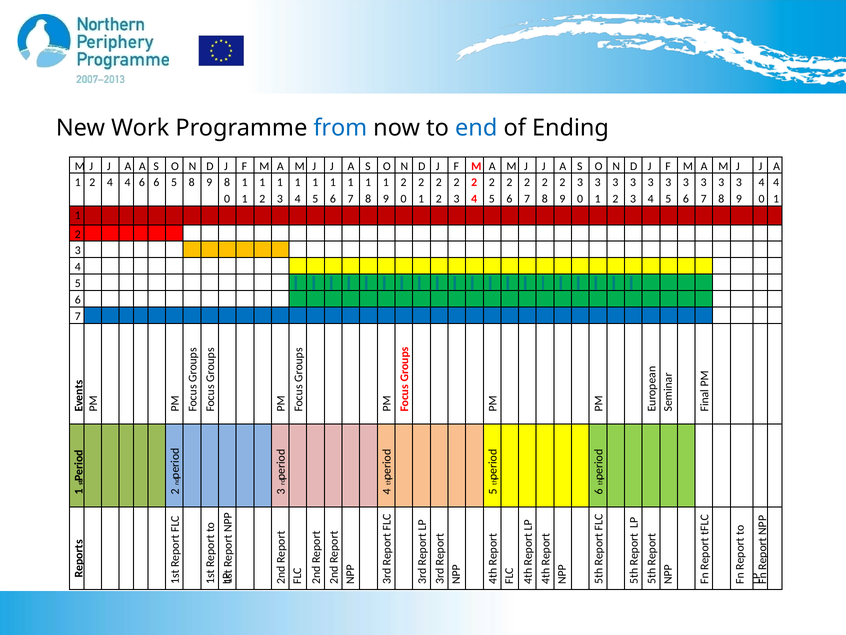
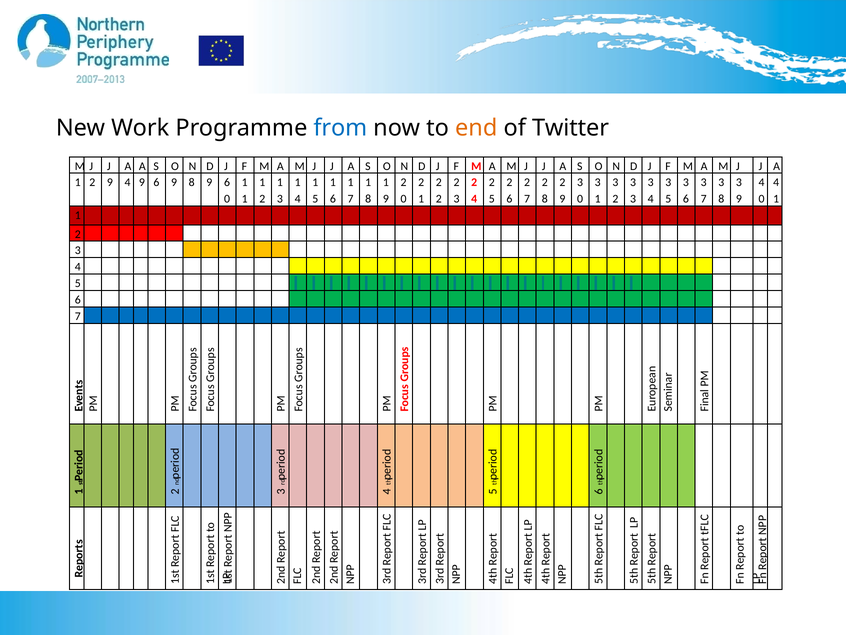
end colour: blue -> orange
Ending: Ending -> Twitter
1 2 4: 4 -> 9
4 6: 6 -> 9
6 5: 5 -> 9
8 9 8: 8 -> 6
